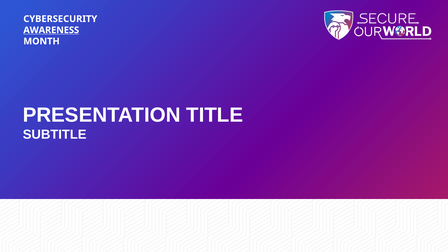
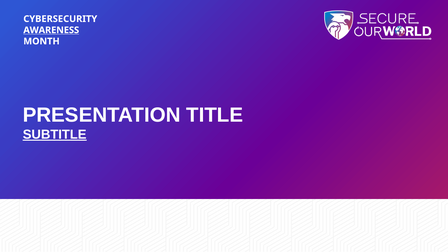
SUBTITLE underline: none -> present
